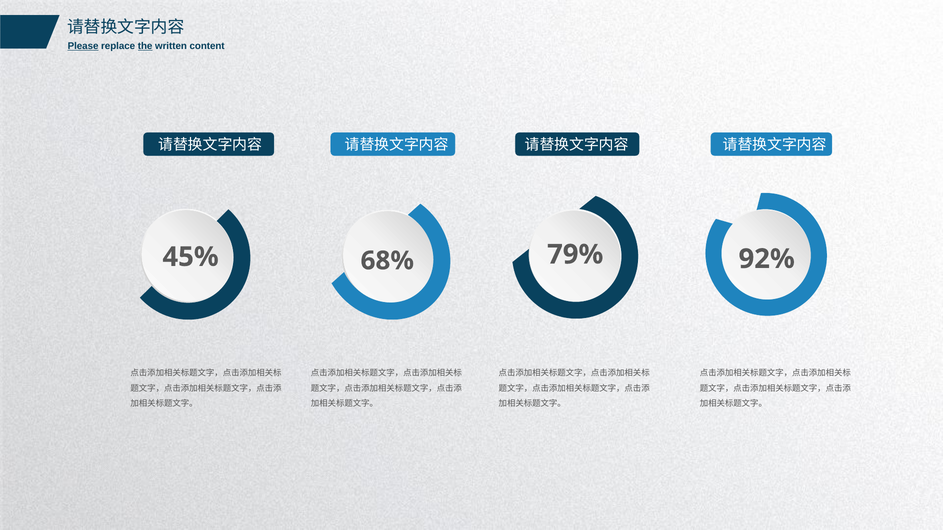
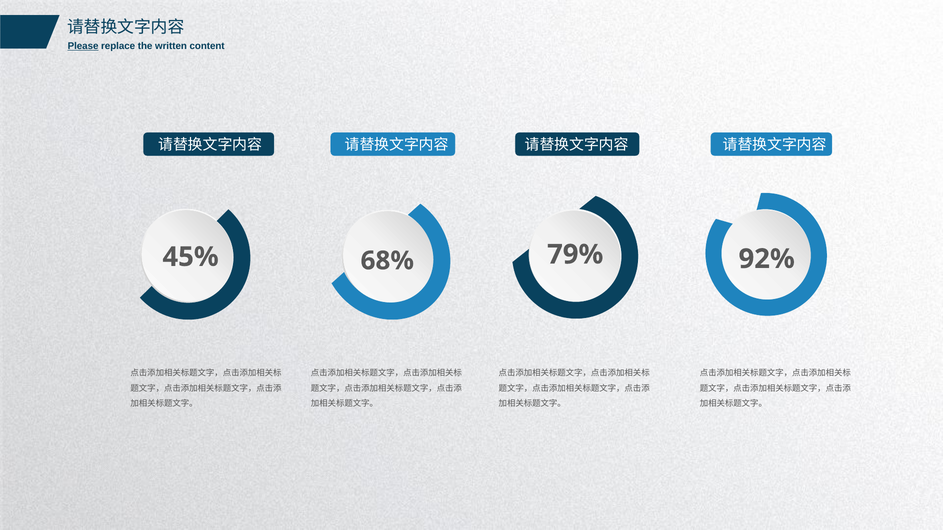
the underline: present -> none
